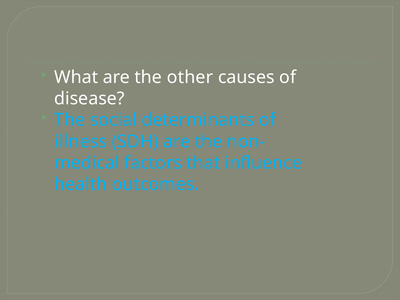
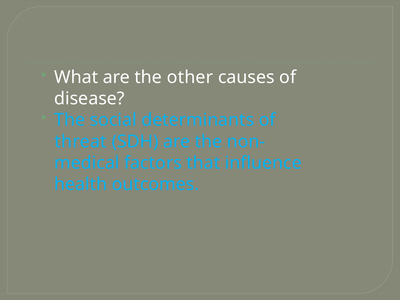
illness: illness -> threat
